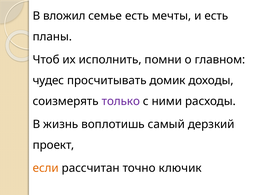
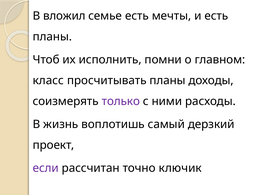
чудес: чудес -> класс
просчитывать домик: домик -> планы
если colour: orange -> purple
